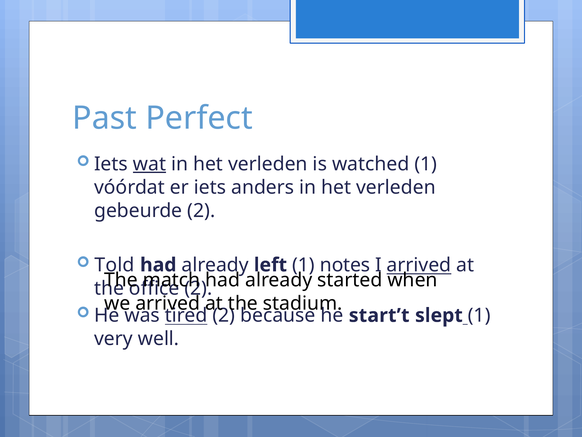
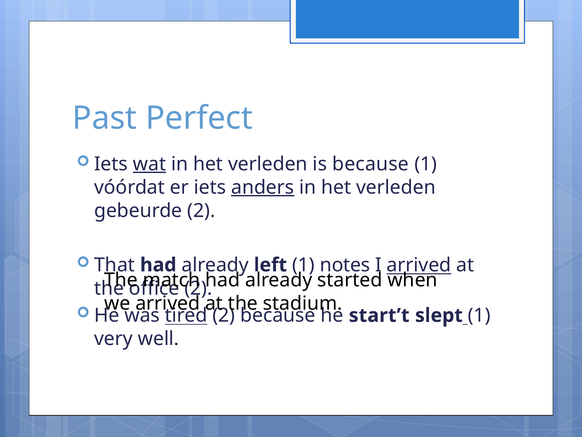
is watched: watched -> because
anders underline: none -> present
Told: Told -> That
